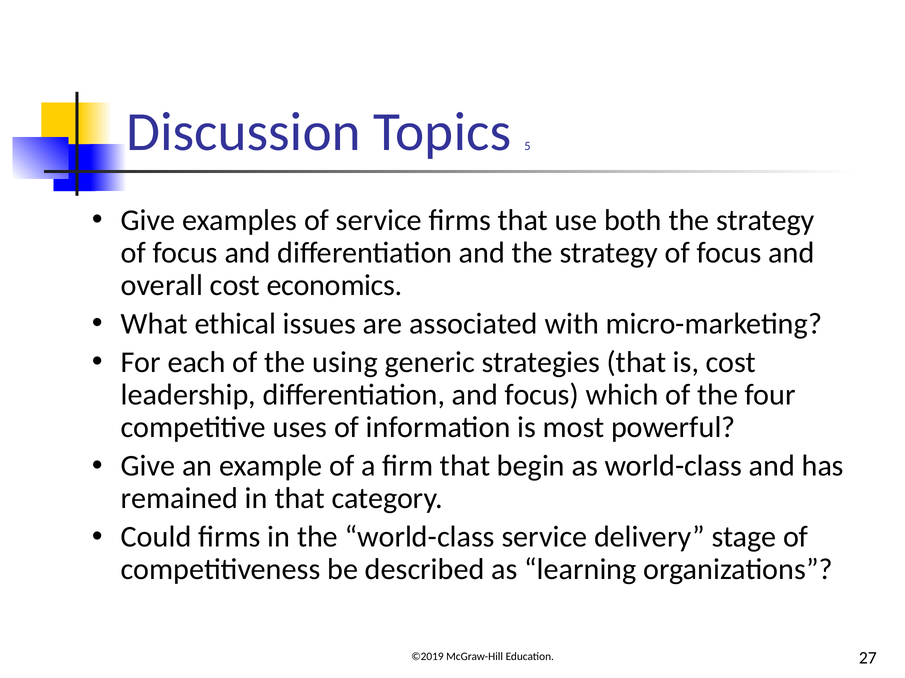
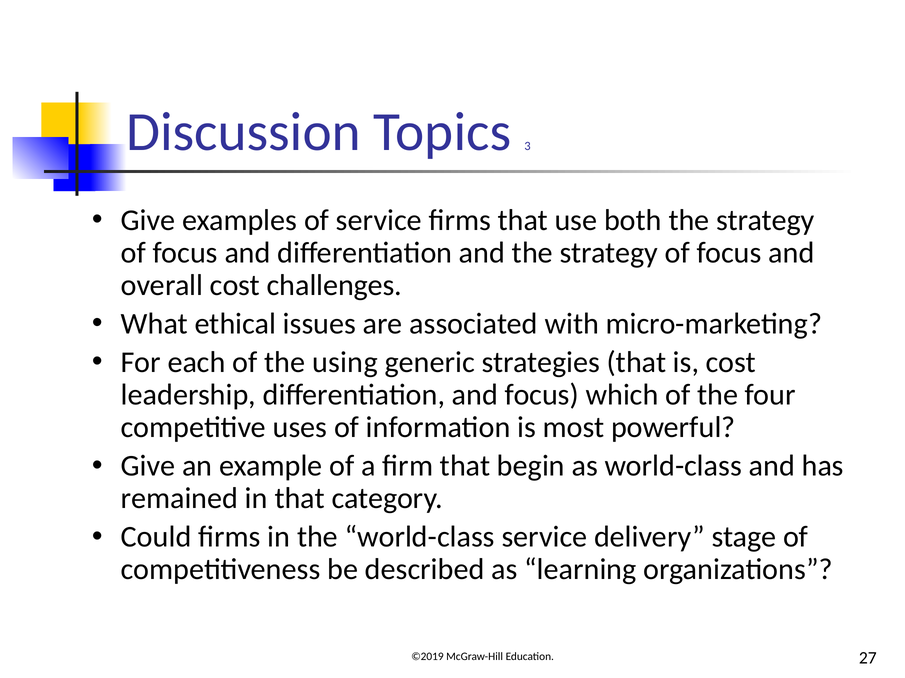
5: 5 -> 3
economics: economics -> challenges
